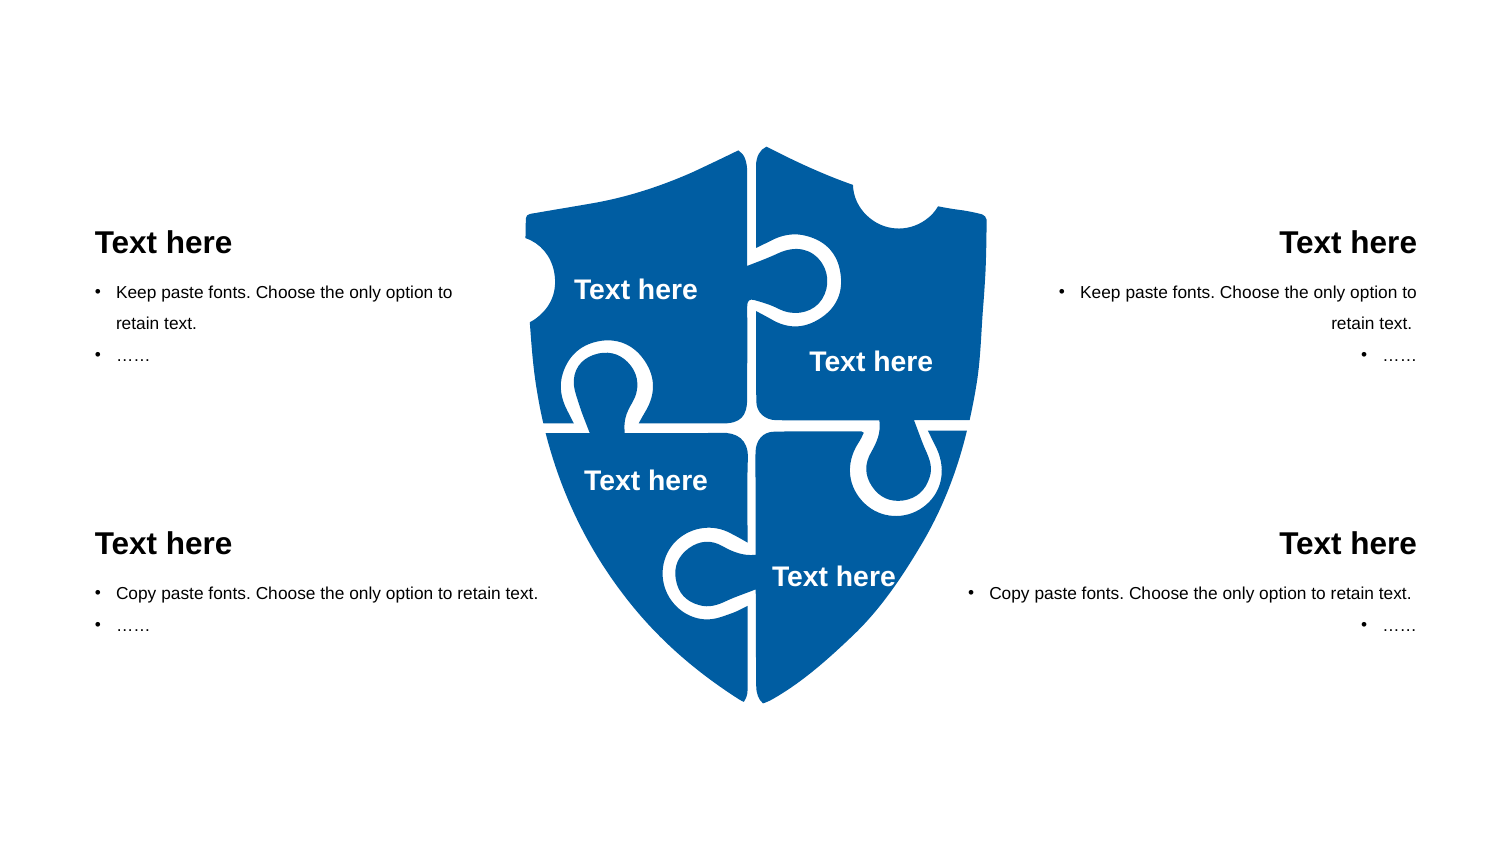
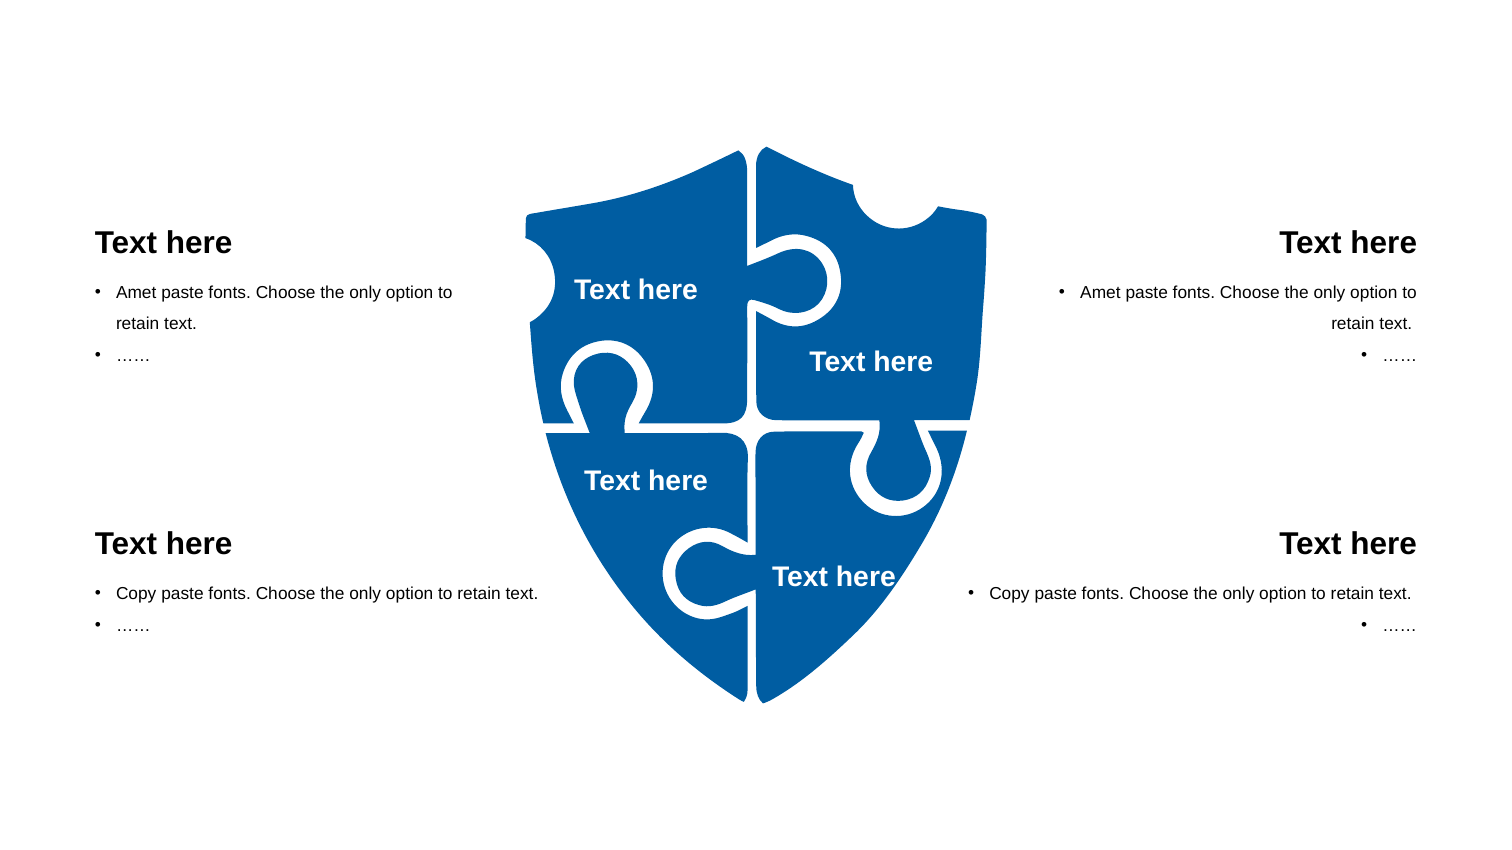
Keep at (136, 293): Keep -> Amet
Keep at (1100, 293): Keep -> Amet
